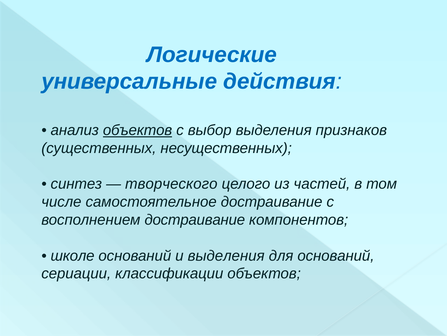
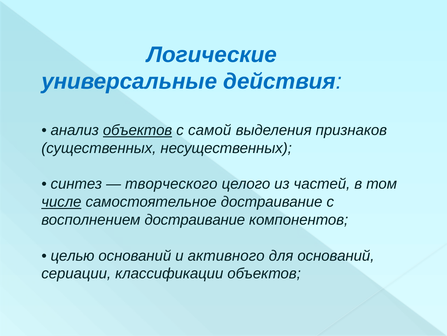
выбор: выбор -> самой
числе underline: none -> present
школе: школе -> целью
и выделения: выделения -> активного
